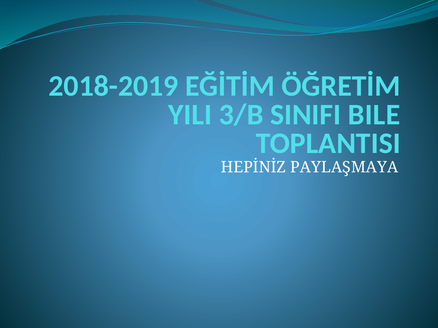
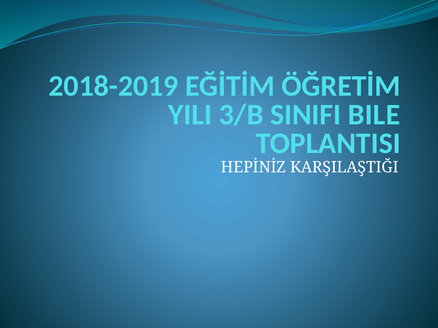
PAYLAŞMAYA: PAYLAŞMAYA -> KARŞILAŞTIĞI
